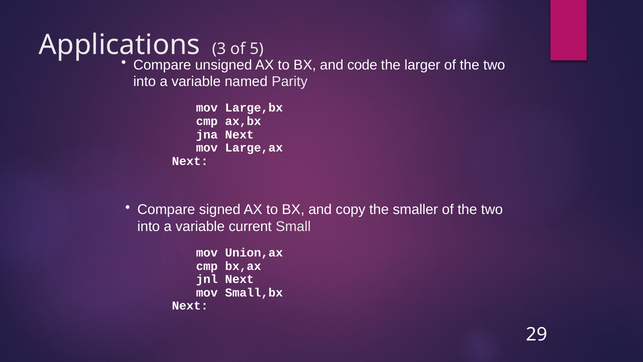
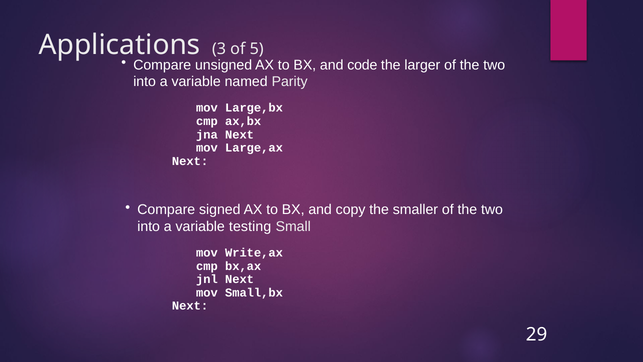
current: current -> testing
Union,ax: Union,ax -> Write,ax
